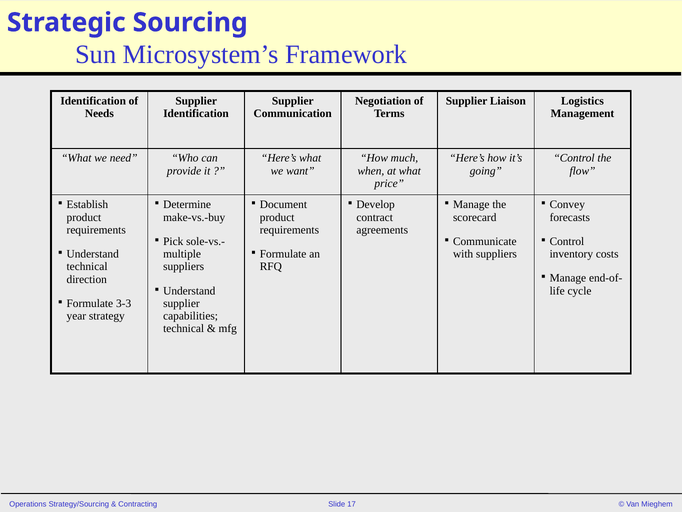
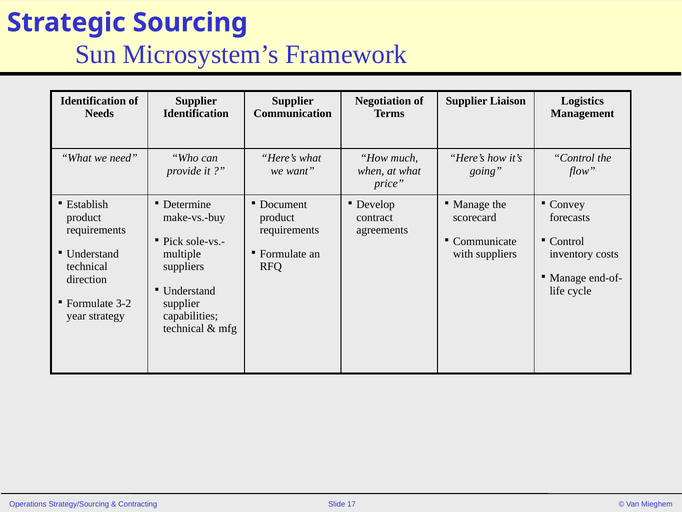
3-3: 3-3 -> 3-2
